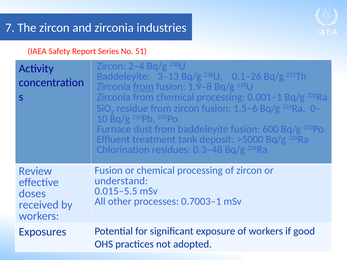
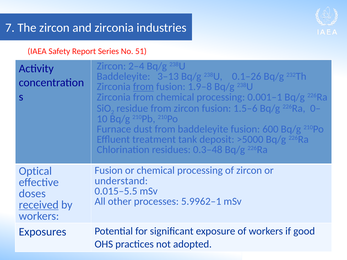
Review: Review -> Optical
0.7003–1: 0.7003–1 -> 5.9962–1
received underline: none -> present
